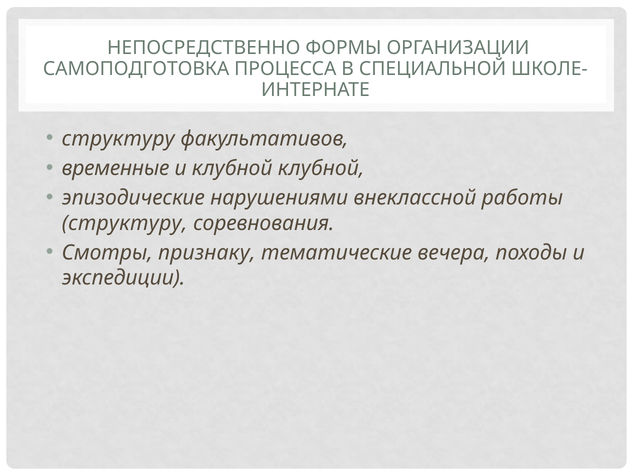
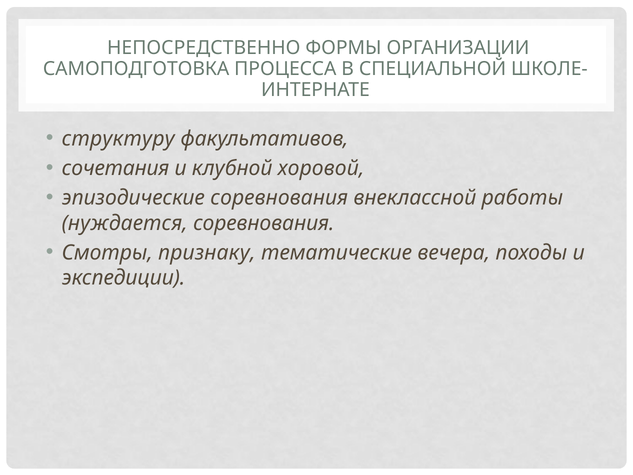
временные: временные -> сочетания
клубной клубной: клубной -> хоровой
эпизодические нарушениями: нарушениями -> соревнования
структуру at (125, 223): структуру -> нуждается
